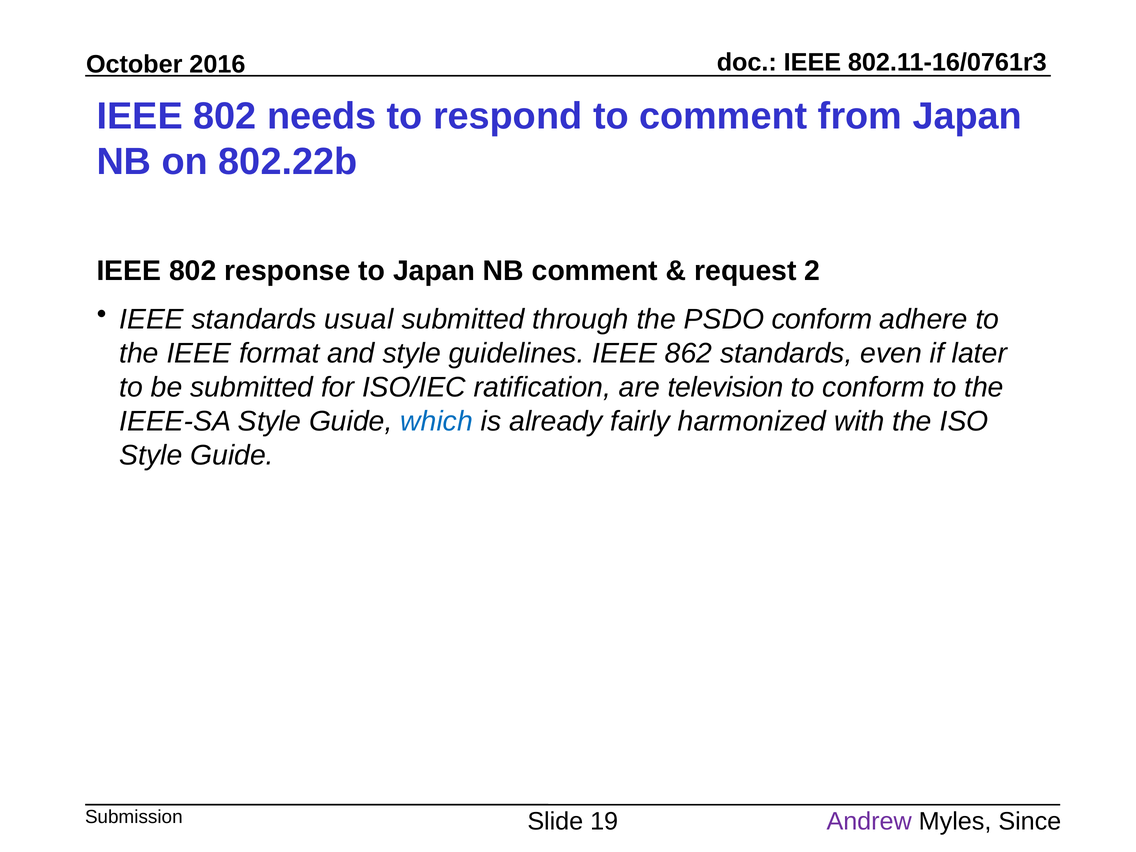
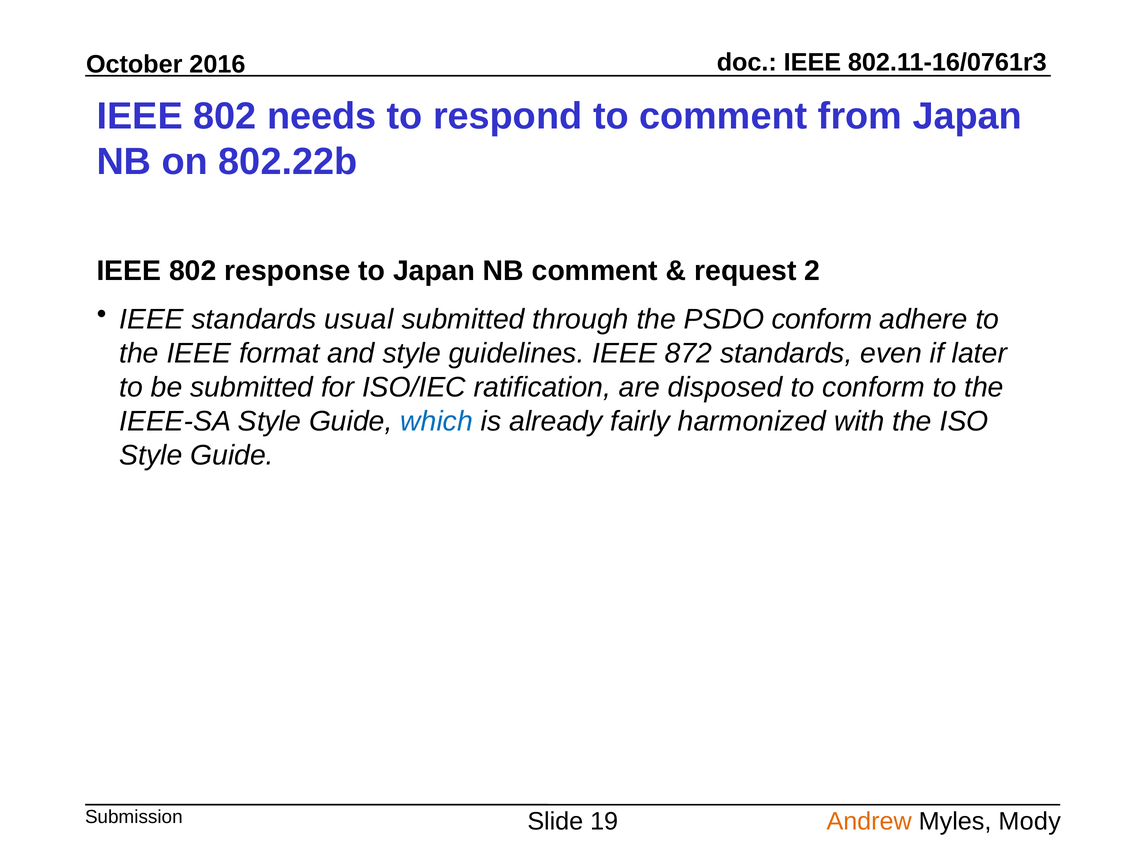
862: 862 -> 872
television: television -> disposed
Andrew colour: purple -> orange
Since: Since -> Mody
